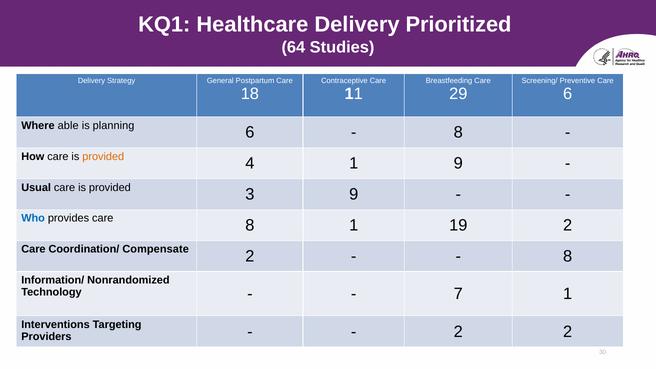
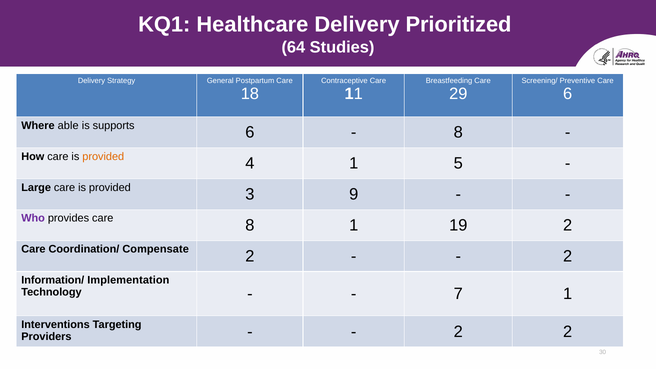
planning: planning -> supports
1 9: 9 -> 5
Usual: Usual -> Large
Who colour: blue -> purple
8 at (568, 256): 8 -> 2
Nonrandomized: Nonrandomized -> Implementation
